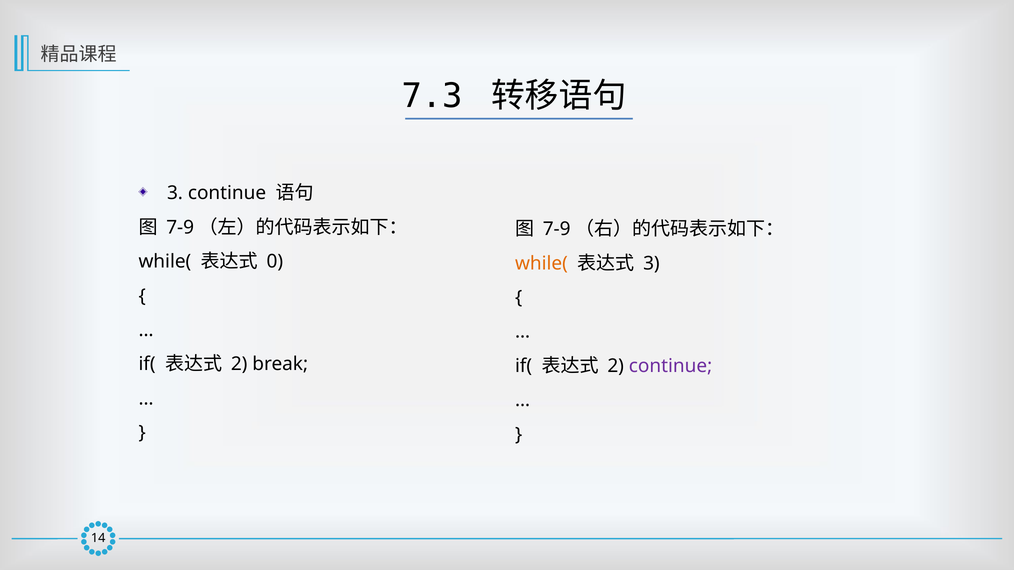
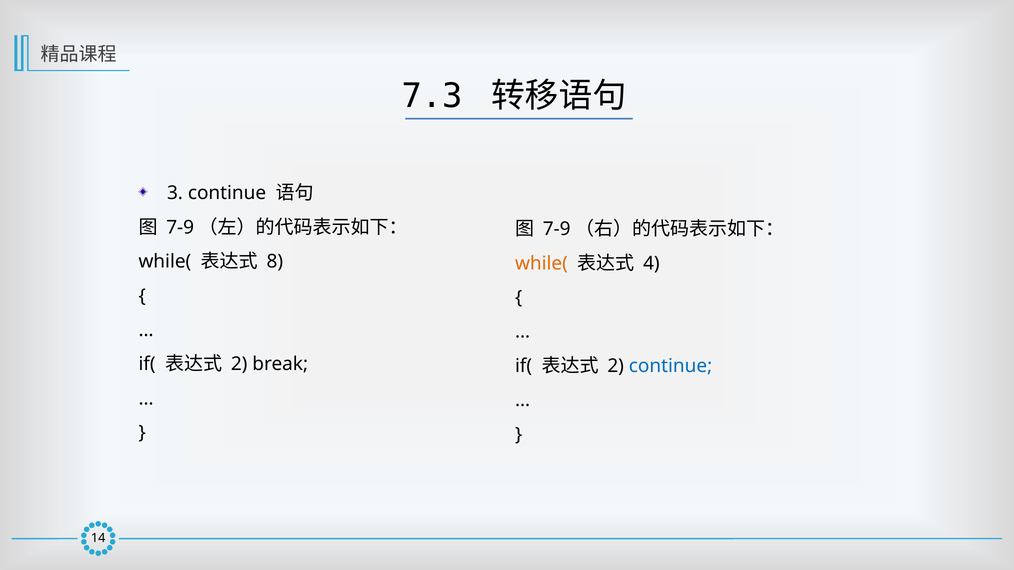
0: 0 -> 8
3 at (651, 263): 3 -> 4
continue at (671, 366) colour: purple -> blue
